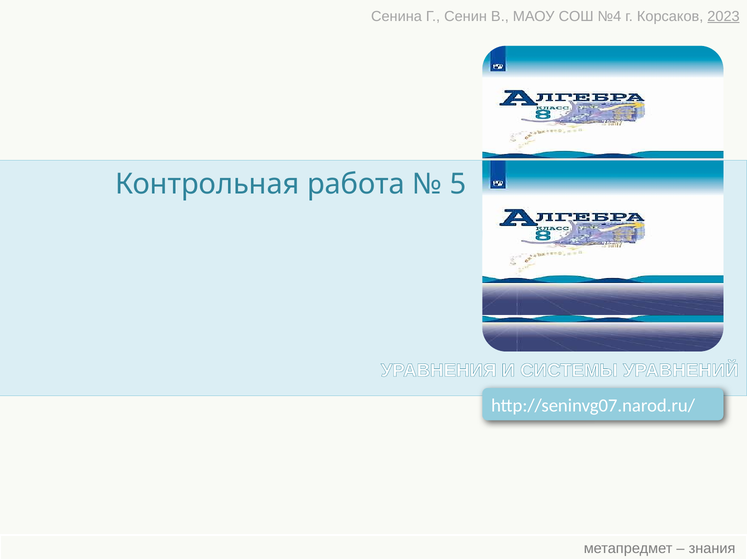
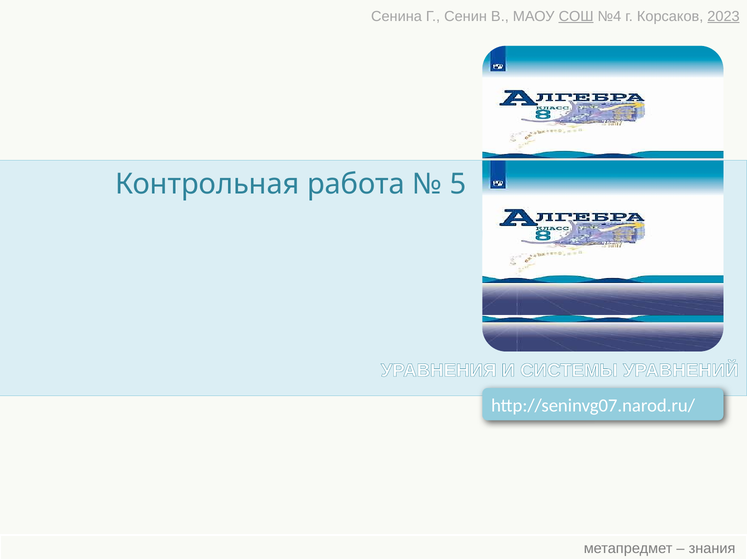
СОШ underline: none -> present
